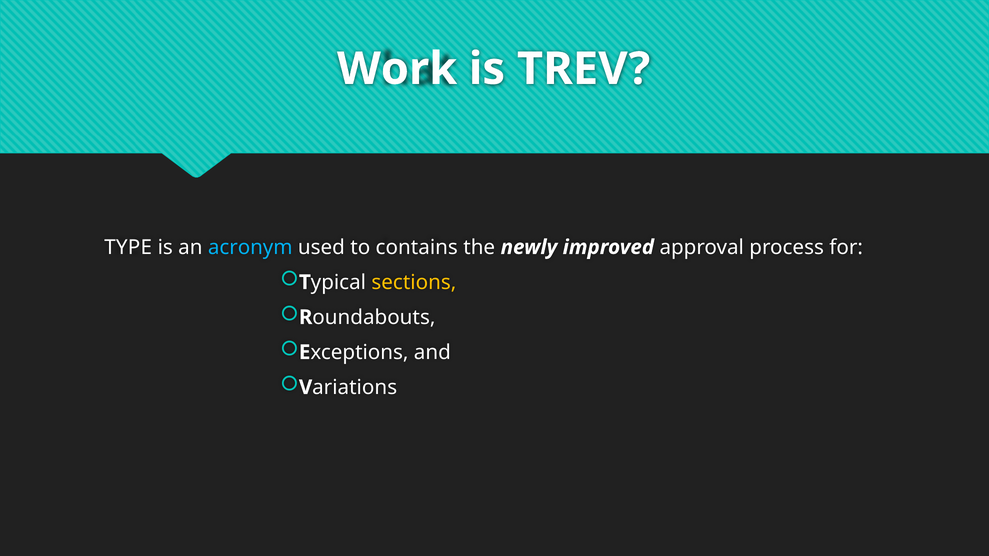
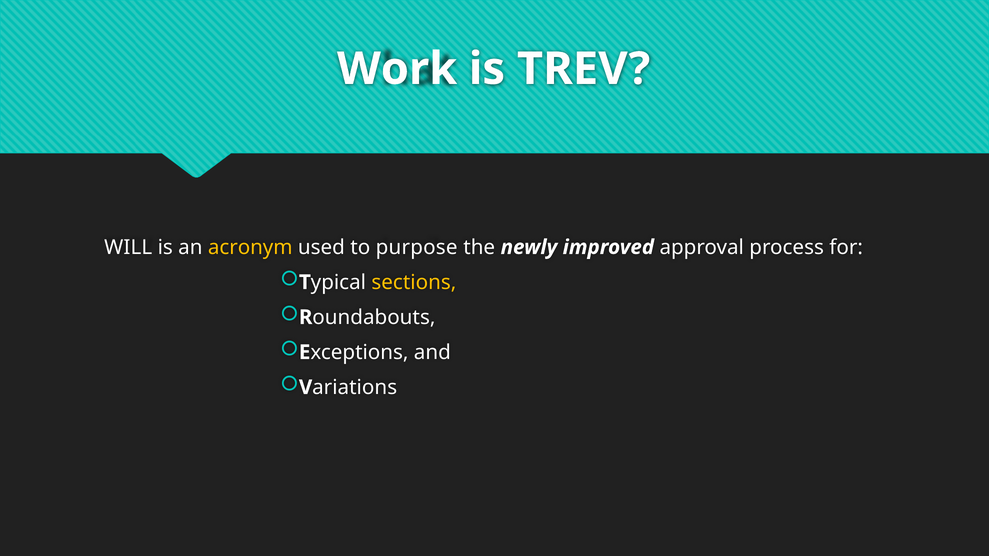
TYPE: TYPE -> WILL
acronym colour: light blue -> yellow
contains: contains -> purpose
